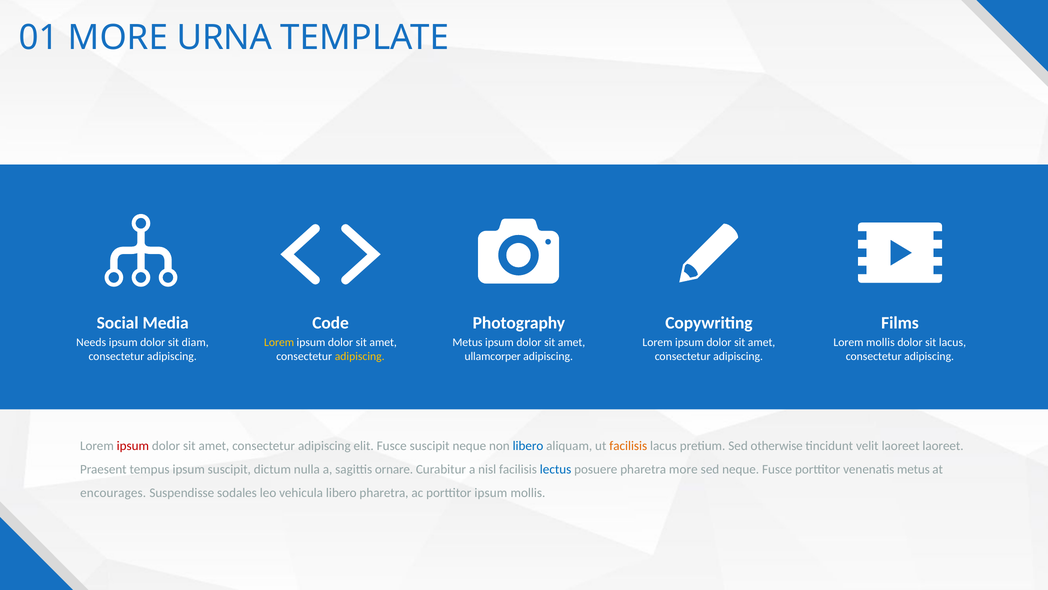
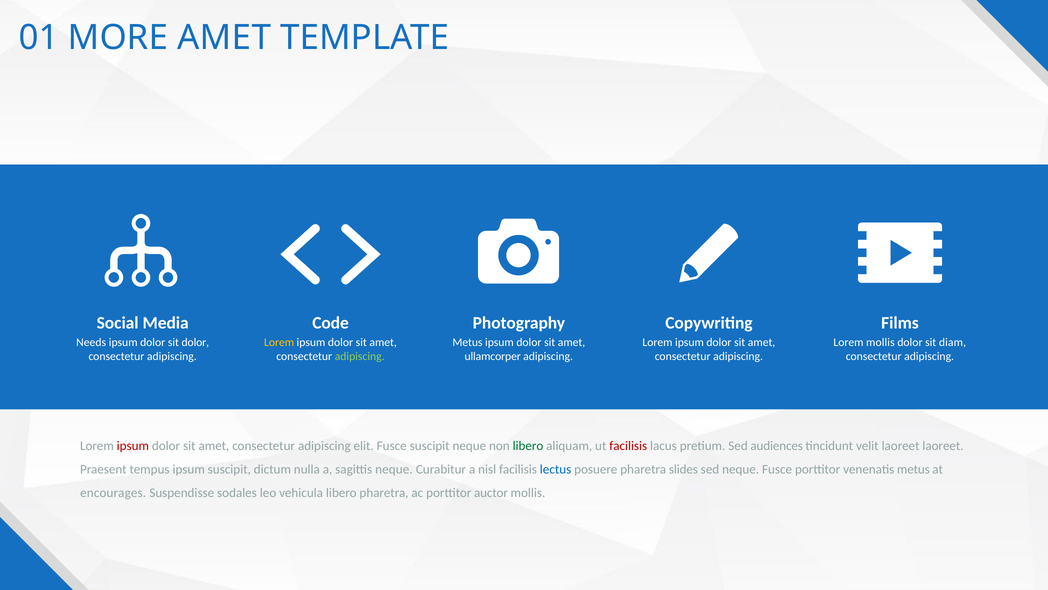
MORE URNA: URNA -> AMET
sit diam: diam -> dolor
sit lacus: lacus -> diam
adipiscing at (360, 356) colour: yellow -> light green
libero at (528, 445) colour: blue -> green
facilisis at (628, 445) colour: orange -> red
otherwise: otherwise -> audiences
sagittis ornare: ornare -> neque
pharetra more: more -> slides
porttitor ipsum: ipsum -> auctor
